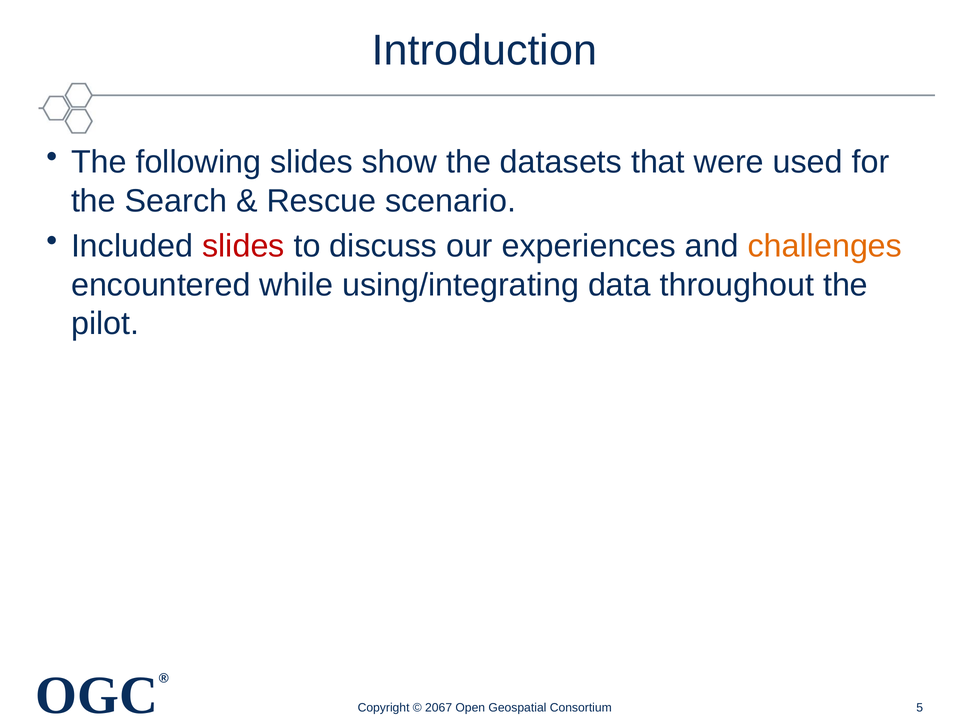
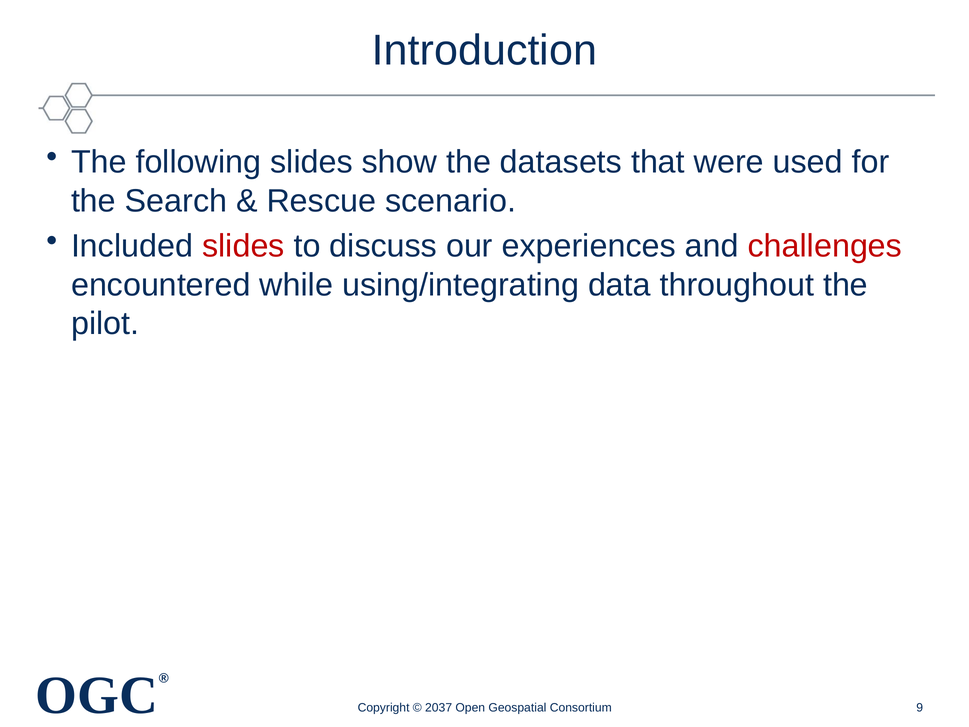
challenges colour: orange -> red
2067: 2067 -> 2037
5: 5 -> 9
